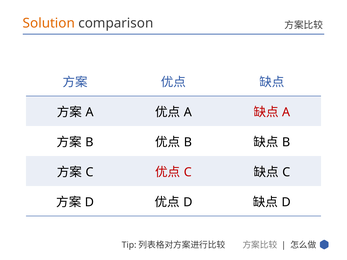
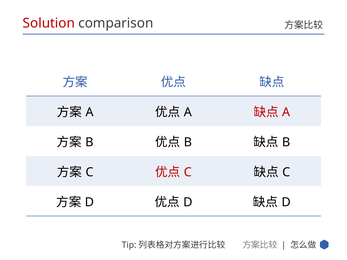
Solution colour: orange -> red
